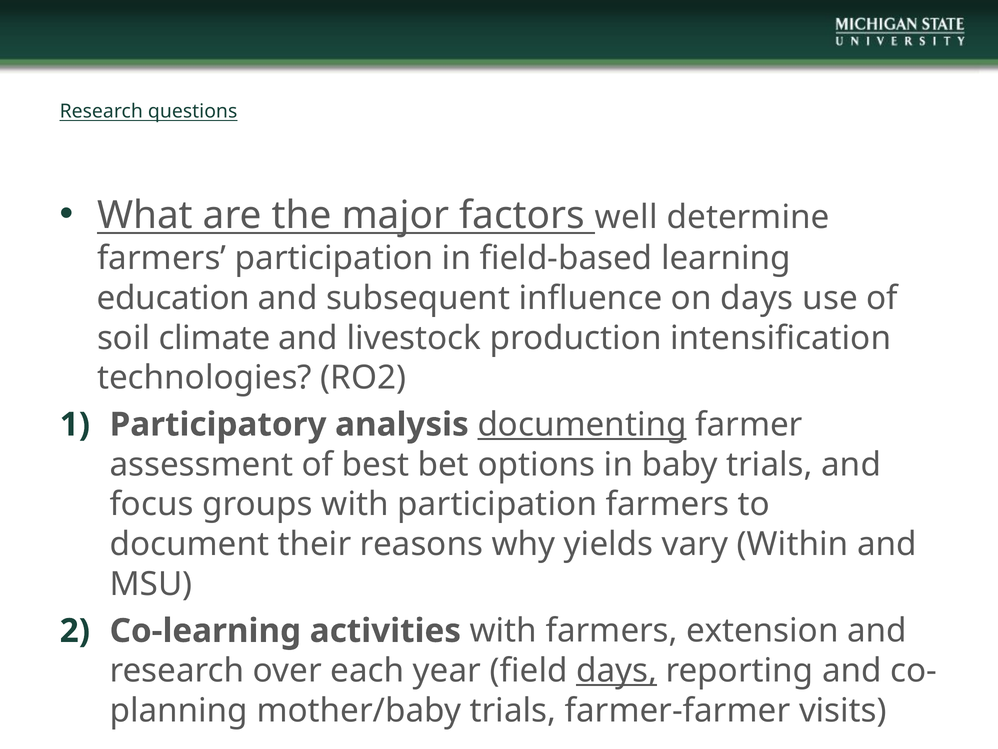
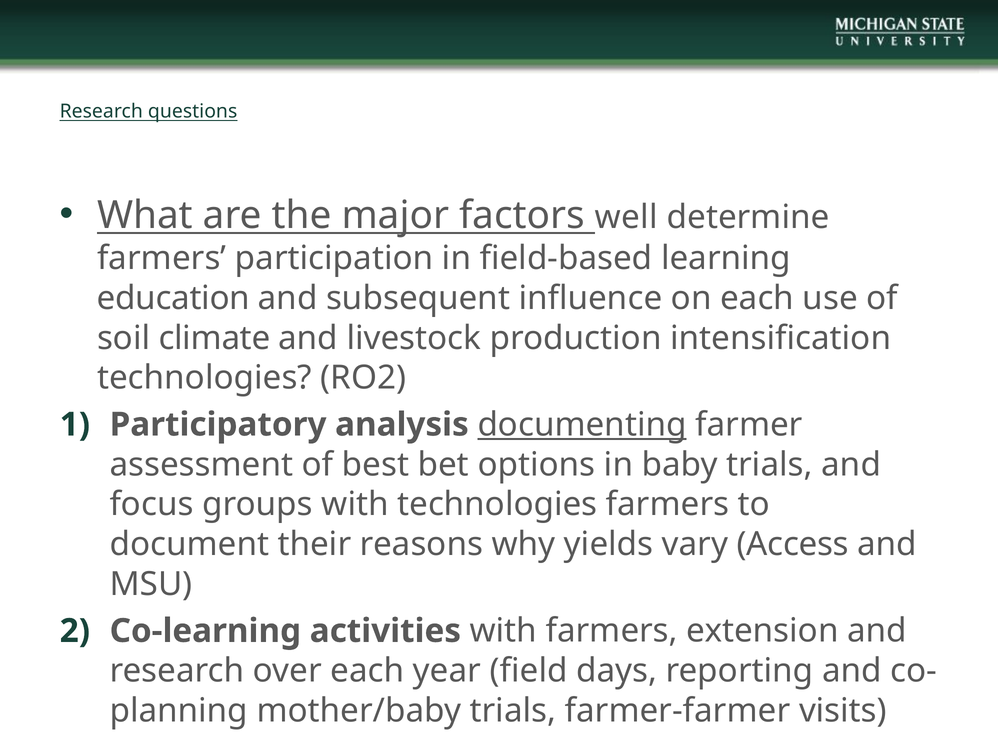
on days: days -> each
with participation: participation -> technologies
Within: Within -> Access
days at (617, 670) underline: present -> none
